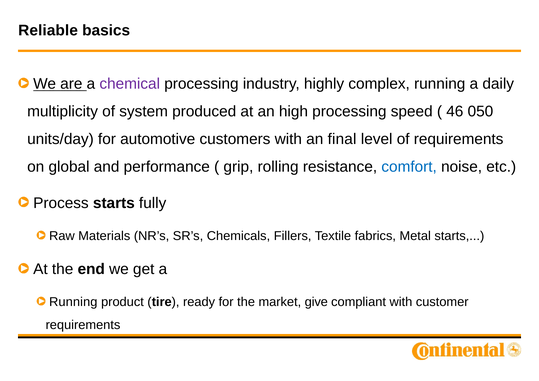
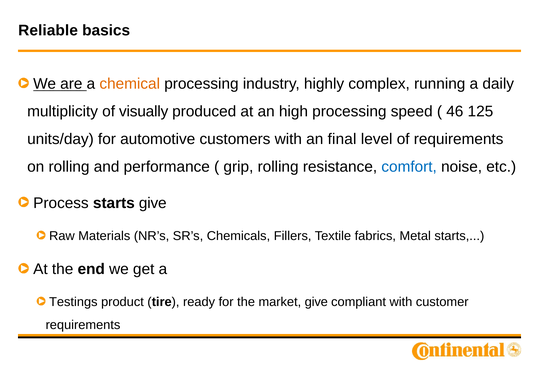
chemical colour: purple -> orange
system: system -> visually
050: 050 -> 125
on global: global -> rolling
starts fully: fully -> give
Running at (73, 302): Running -> Testings
